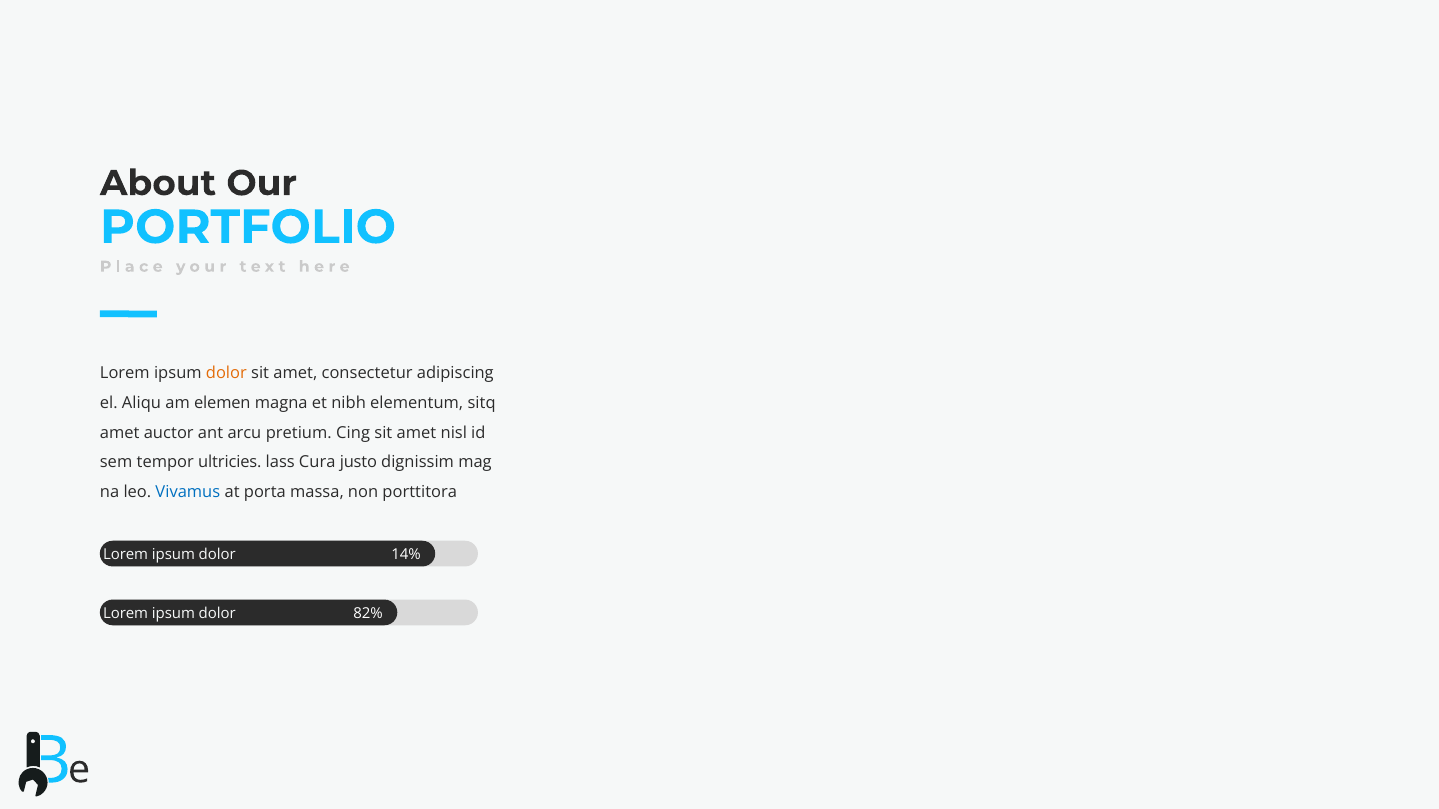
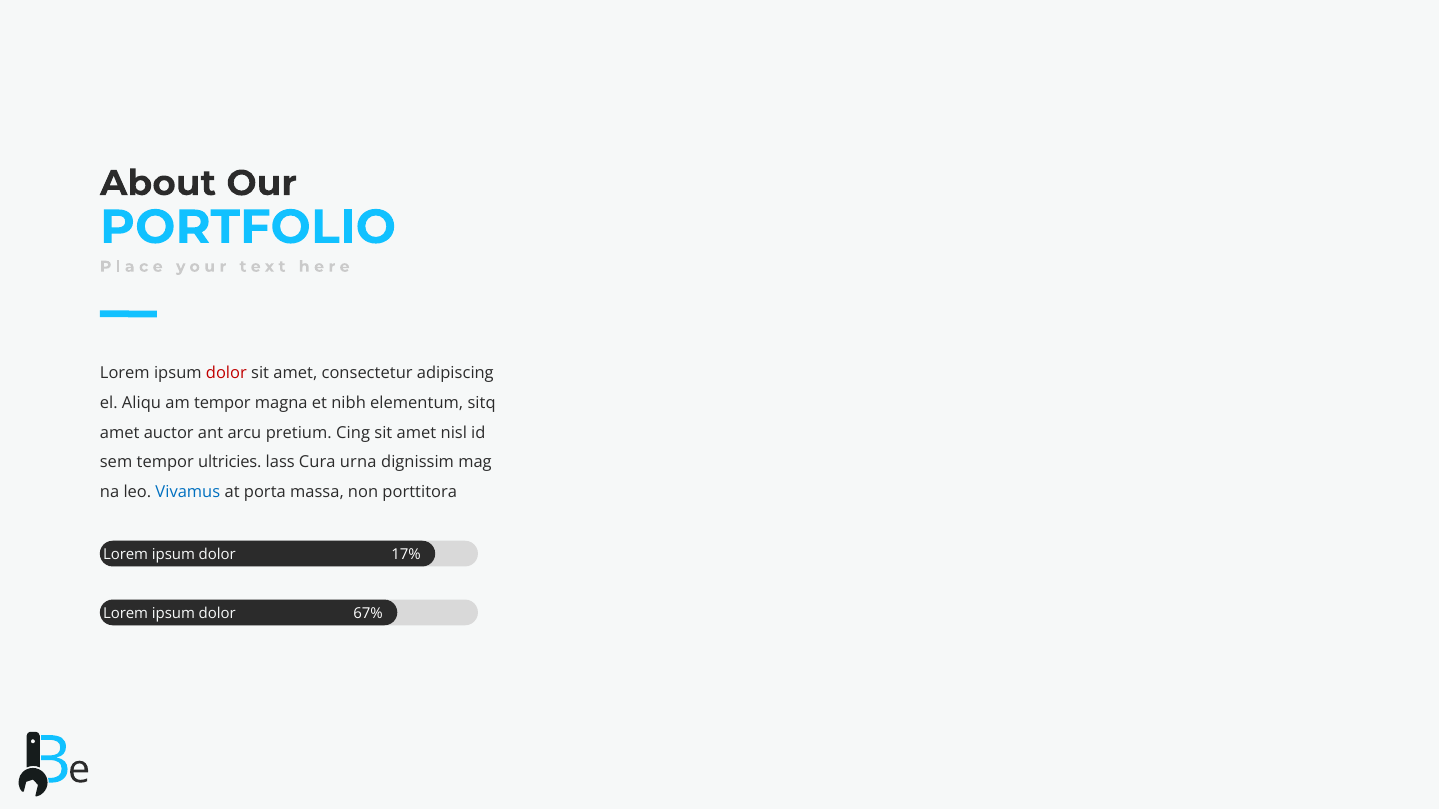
dolor at (226, 373) colour: orange -> red
am elemen: elemen -> tempor
justo: justo -> urna
14%: 14% -> 17%
82%: 82% -> 67%
